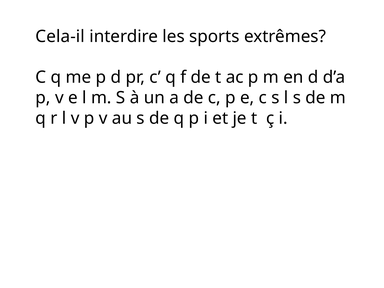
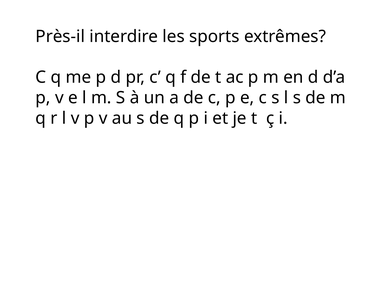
Cela-il: Cela-il -> Près-il
